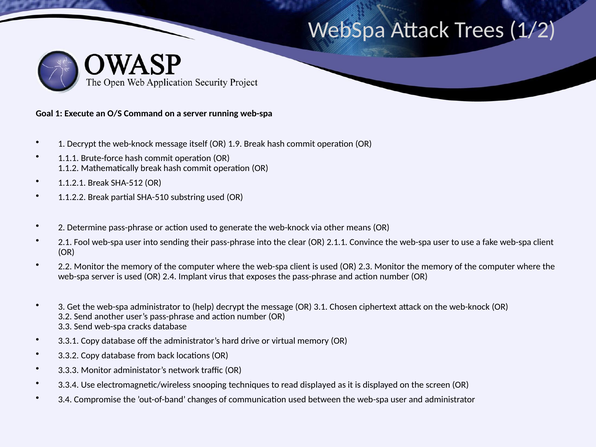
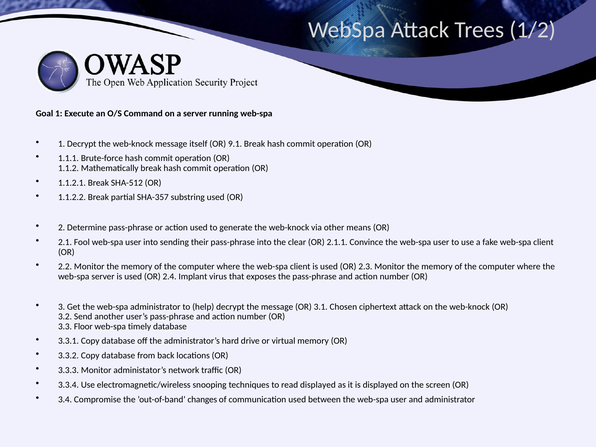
1.9: 1.9 -> 9.1
SHA-510: SHA-510 -> SHA-357
3.3 Send: Send -> Floor
cracks: cracks -> timely
